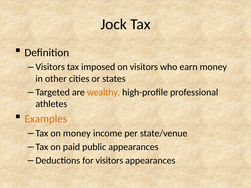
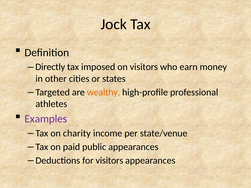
Visitors at (50, 67): Visitors -> Directly
Examples colour: orange -> purple
on money: money -> charity
